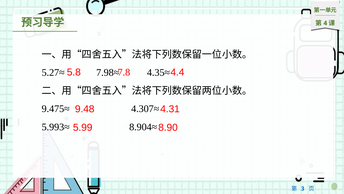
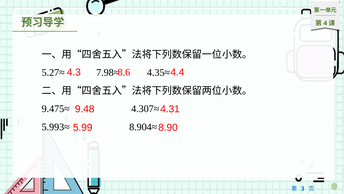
5.8: 5.8 -> 4.3
7.8: 7.8 -> 8.6
